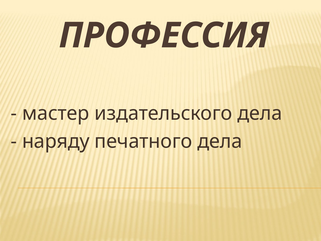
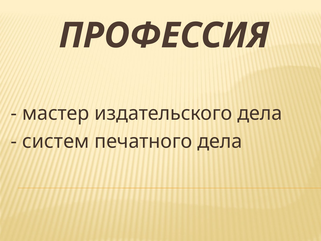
наряду: наряду -> систем
